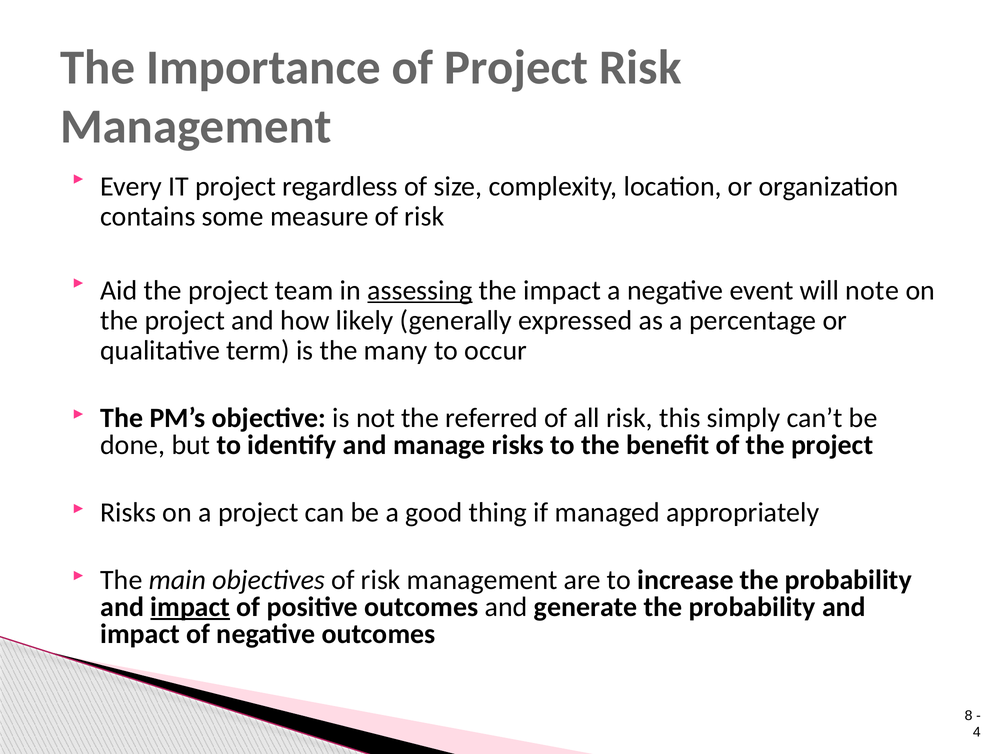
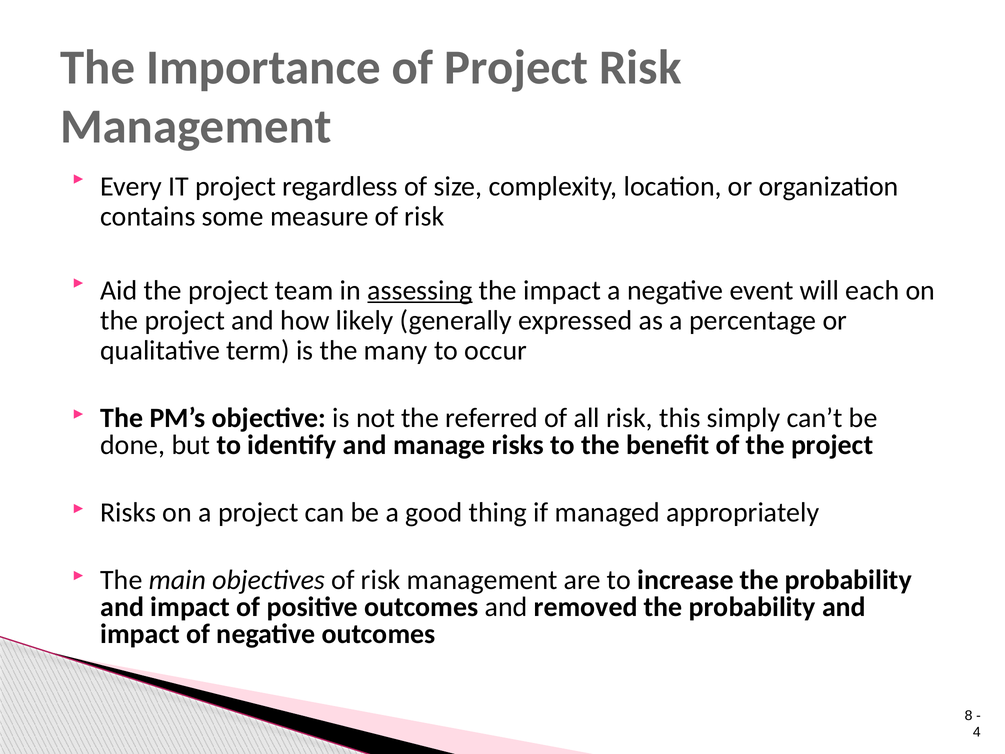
note: note -> each
impact at (190, 607) underline: present -> none
generate: generate -> removed
